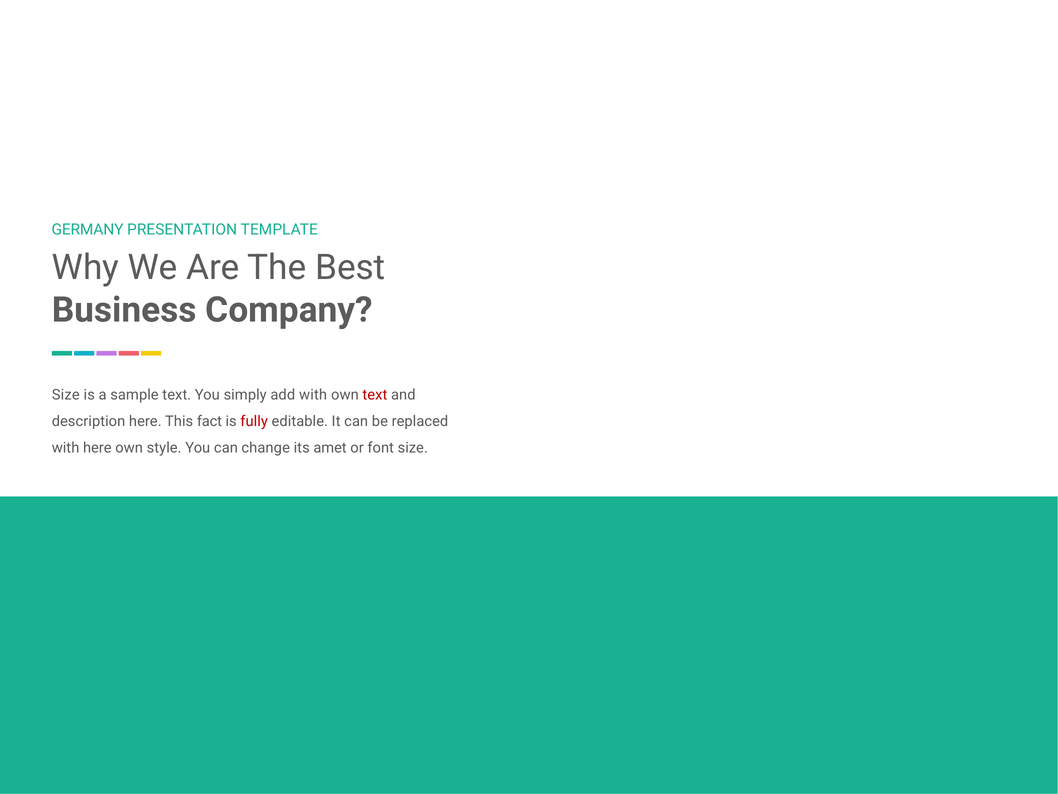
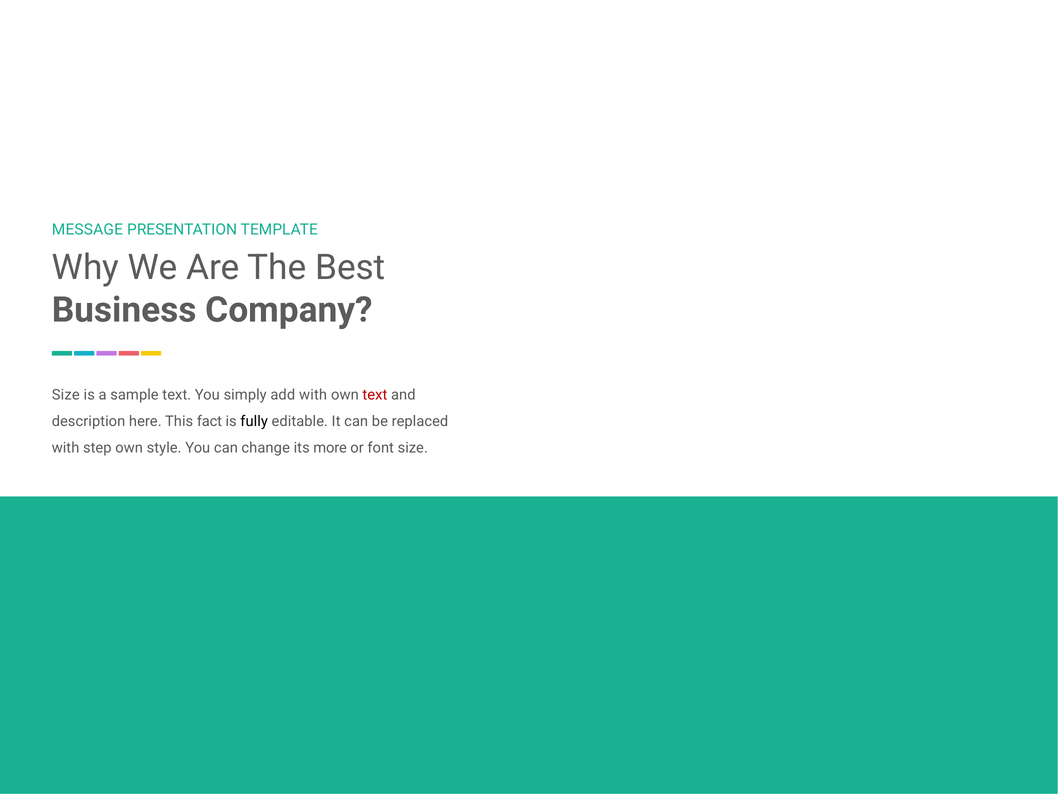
GERMANY: GERMANY -> MESSAGE
fully colour: red -> black
with here: here -> step
amet: amet -> more
